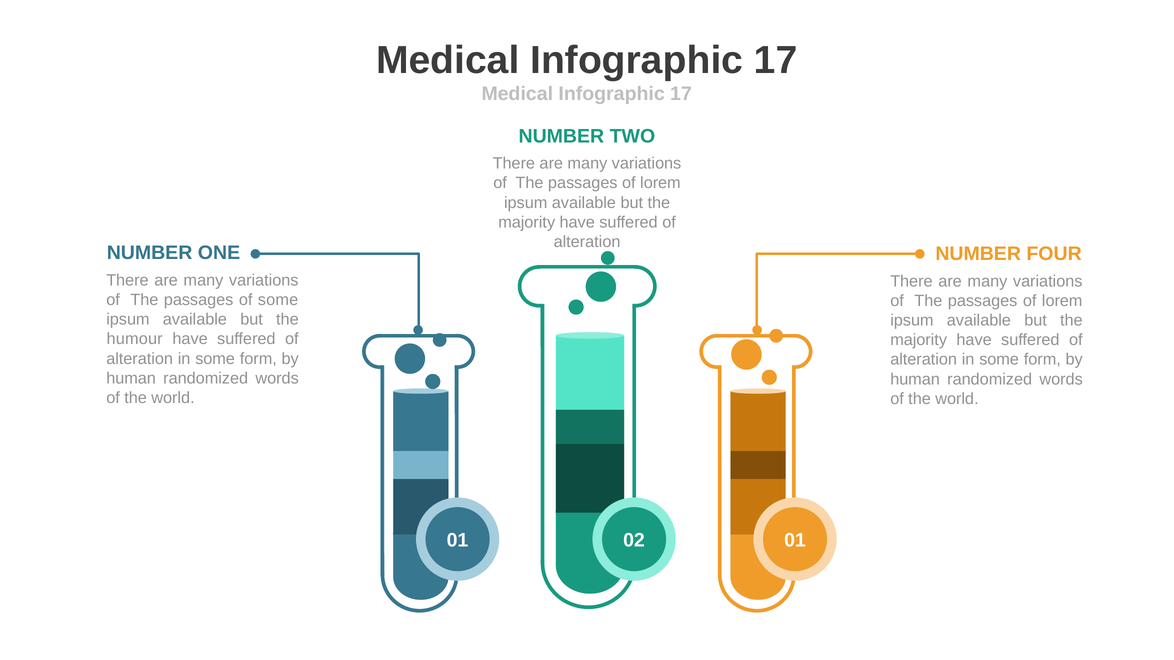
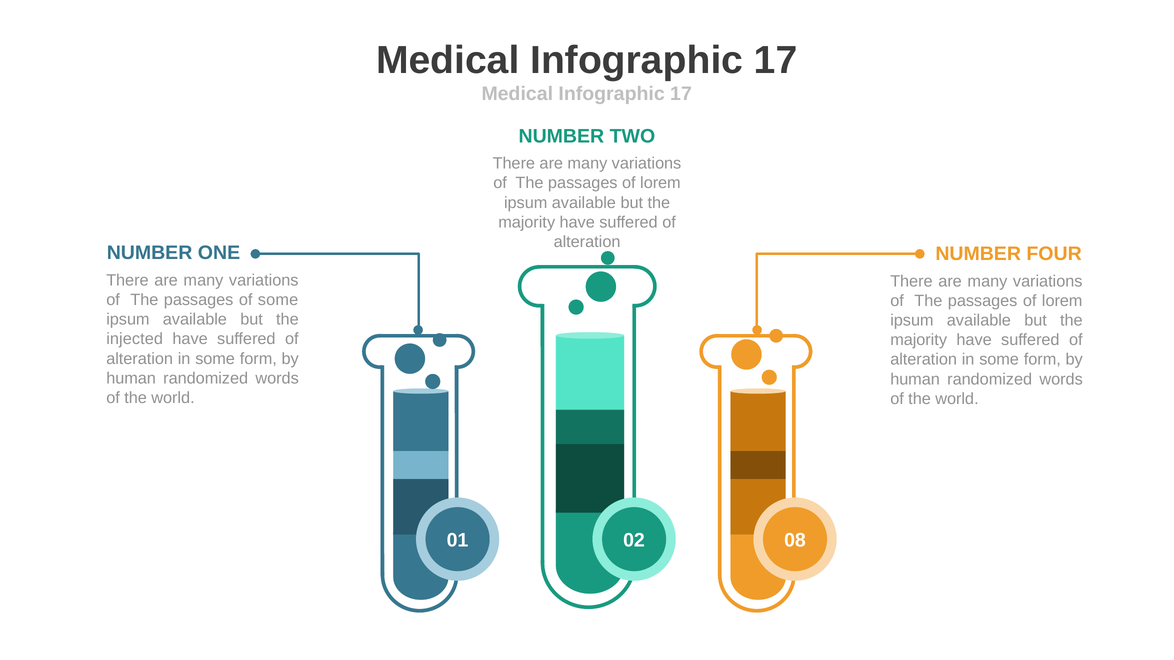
humour: humour -> injected
02 01: 01 -> 08
